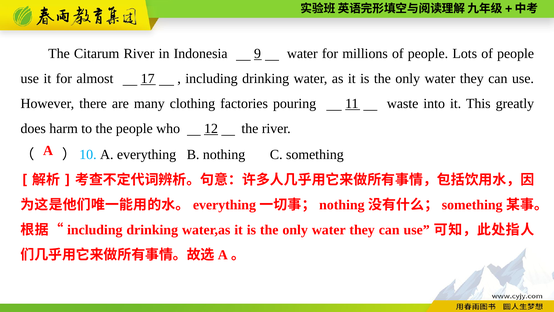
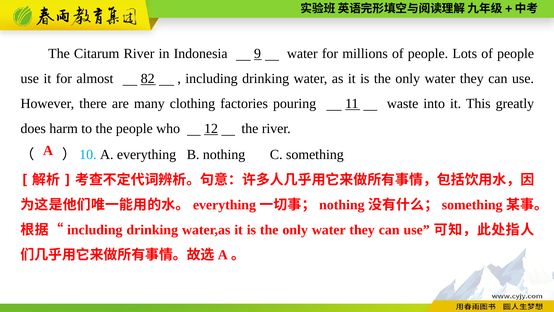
17: 17 -> 82
